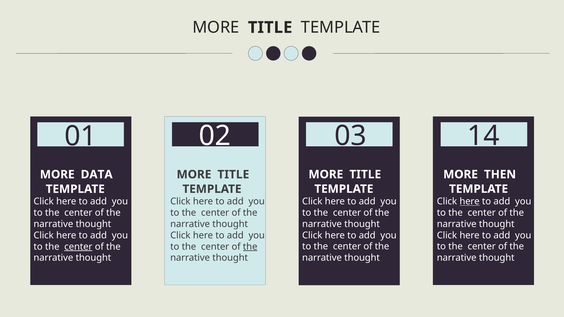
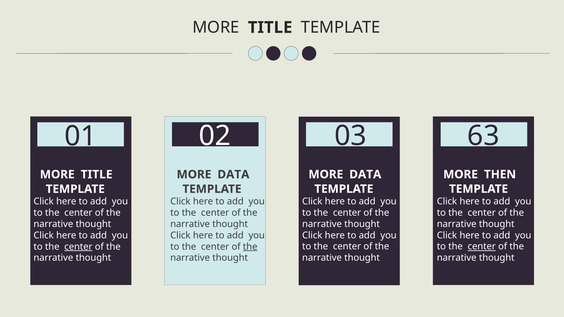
14: 14 -> 63
TITLE at (365, 175): TITLE -> DATA
DATA at (97, 175): DATA -> TITLE
TITLE at (233, 175): TITLE -> DATA
here at (470, 202) underline: present -> none
center at (482, 247) underline: none -> present
